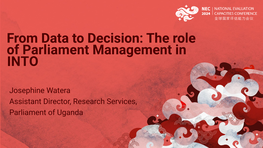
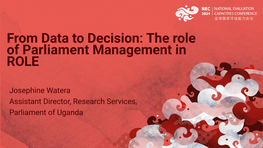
INTO at (23, 61): INTO -> ROLE
